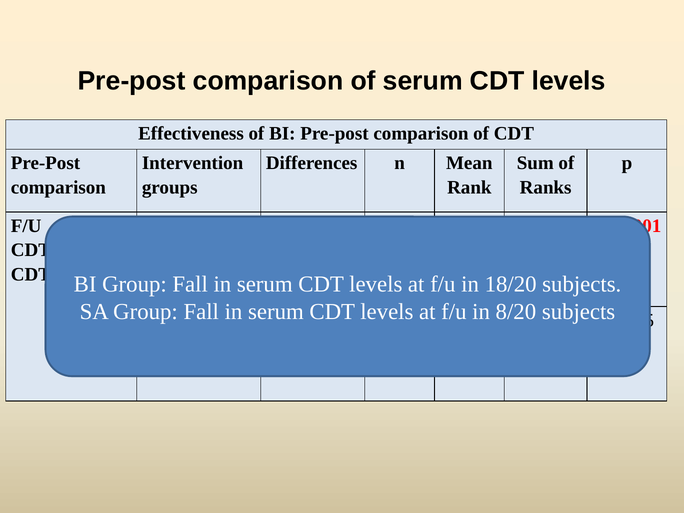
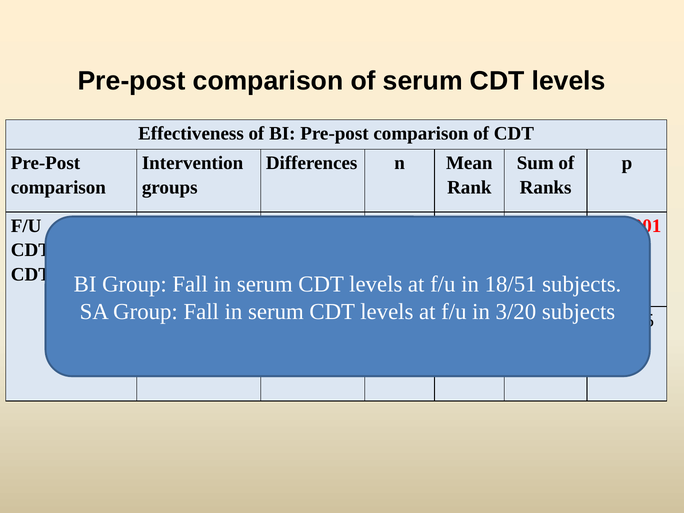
18/20: 18/20 -> 18/51
8/20: 8/20 -> 3/20
